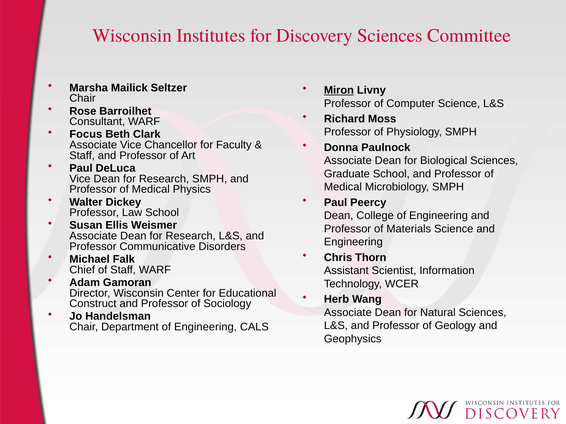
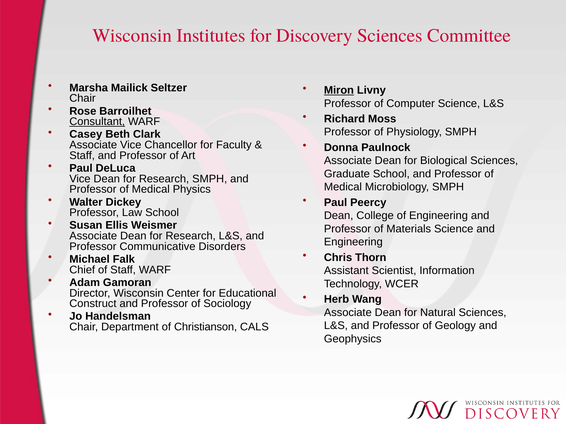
Consultant underline: none -> present
Focus: Focus -> Casey
Department of Engineering: Engineering -> Christianson
